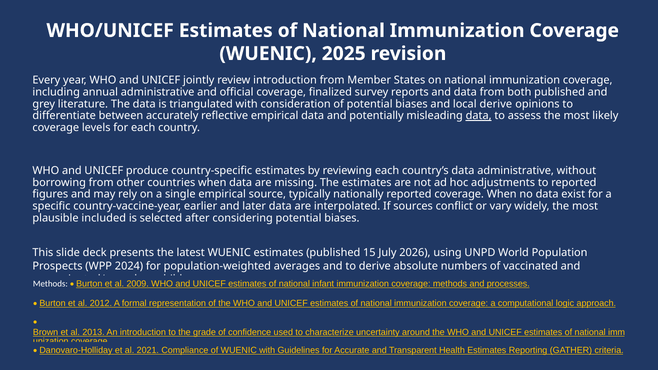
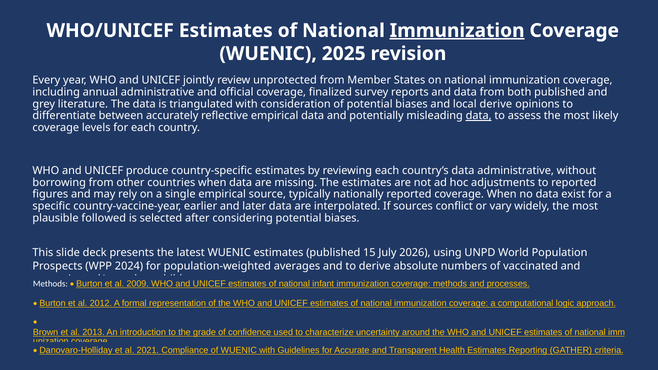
Immunization at (457, 31) underline: none -> present
review introduction: introduction -> unprotected
included: included -> followed
